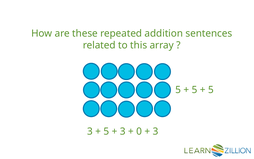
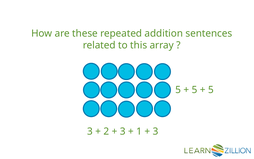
5 at (106, 131): 5 -> 2
0: 0 -> 1
